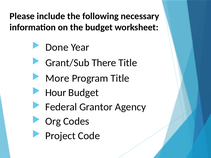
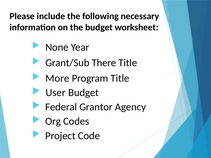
Done: Done -> None
Hour: Hour -> User
